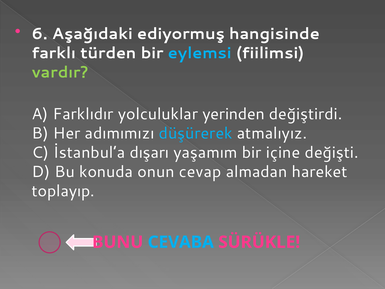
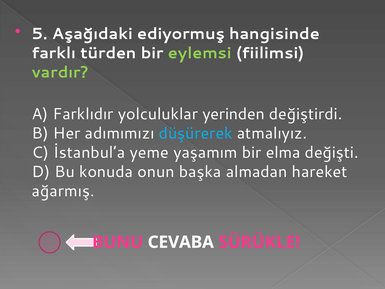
6: 6 -> 5
eylemsi colour: light blue -> light green
dışarı: dışarı -> yeme
içine: içine -> elma
cevap: cevap -> başka
toplayıp: toplayıp -> ağarmış
CEVABA colour: light blue -> white
